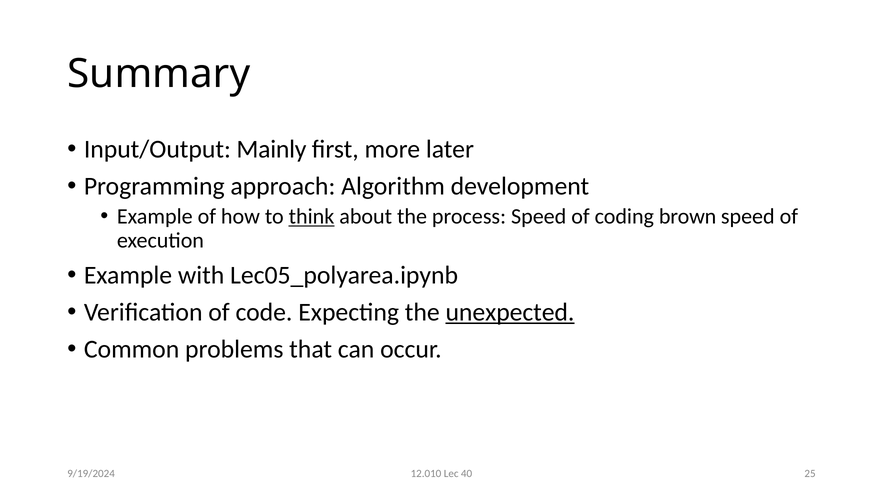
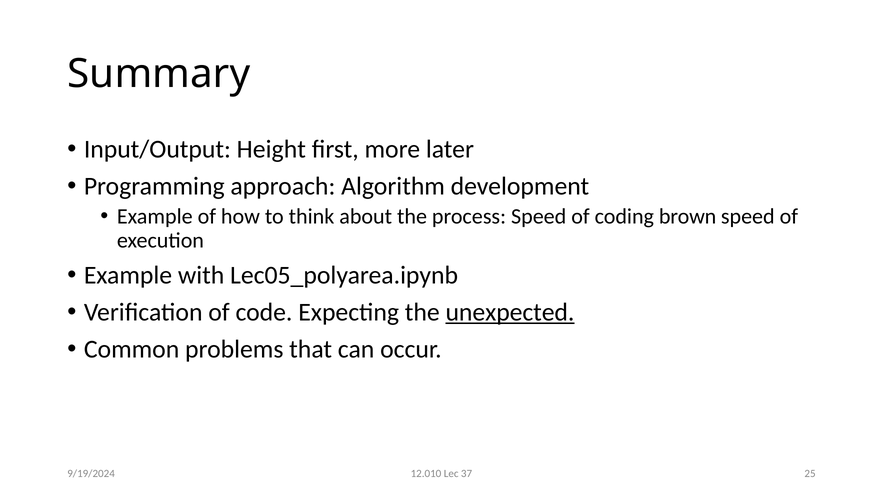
Mainly: Mainly -> Height
think underline: present -> none
40: 40 -> 37
